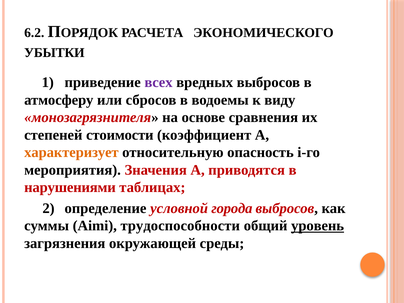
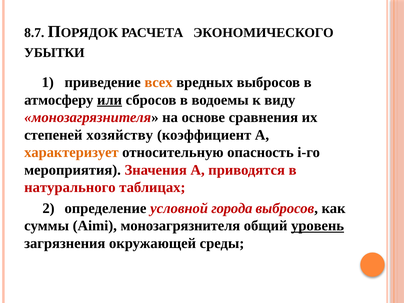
6.2: 6.2 -> 8.7
всех colour: purple -> orange
или underline: none -> present
стоимости: стоимости -> хозяйству
нарушениями: нарушениями -> натурального
Aimi трудоспособности: трудоспособности -> монозагрязнителя
